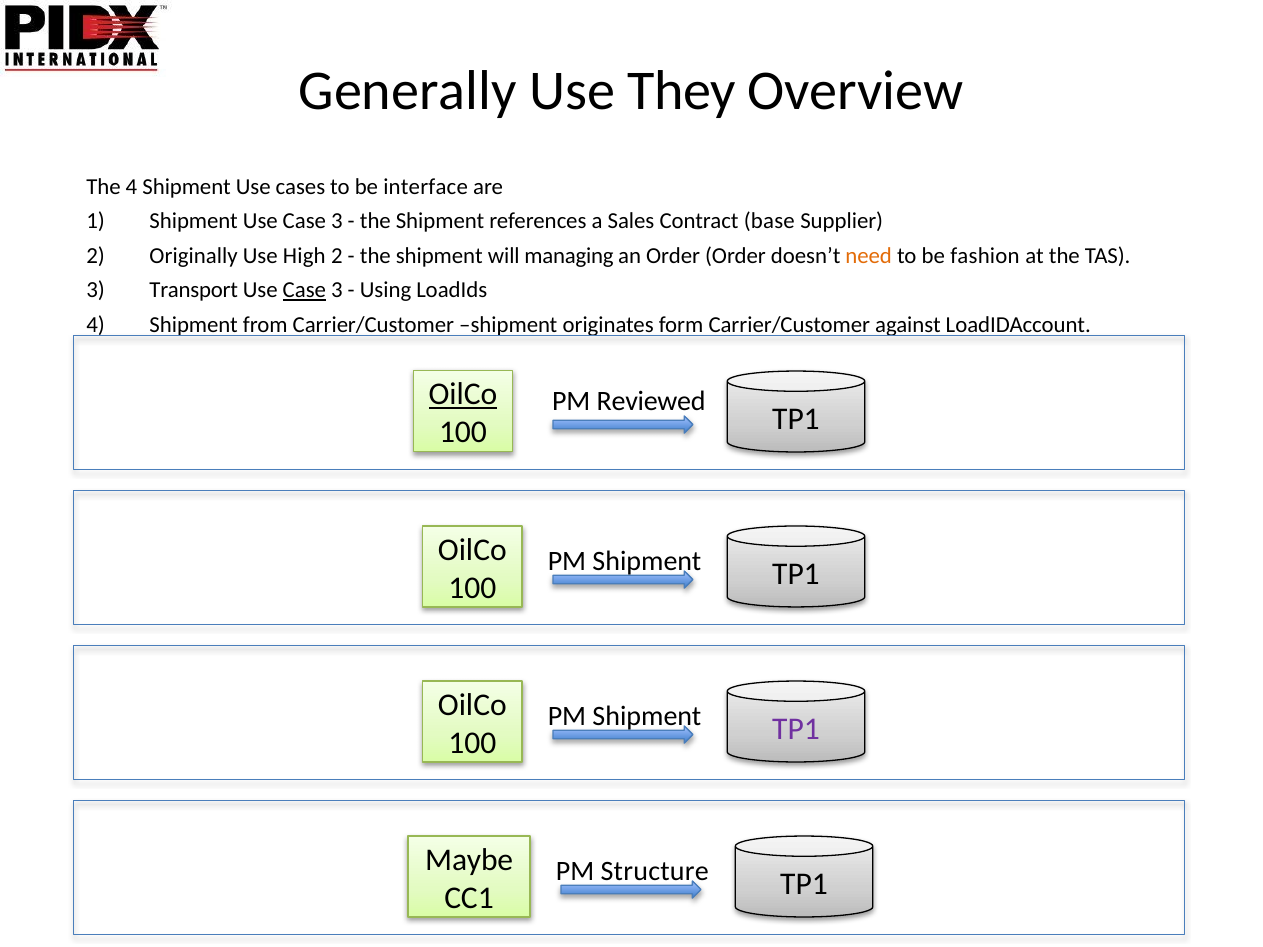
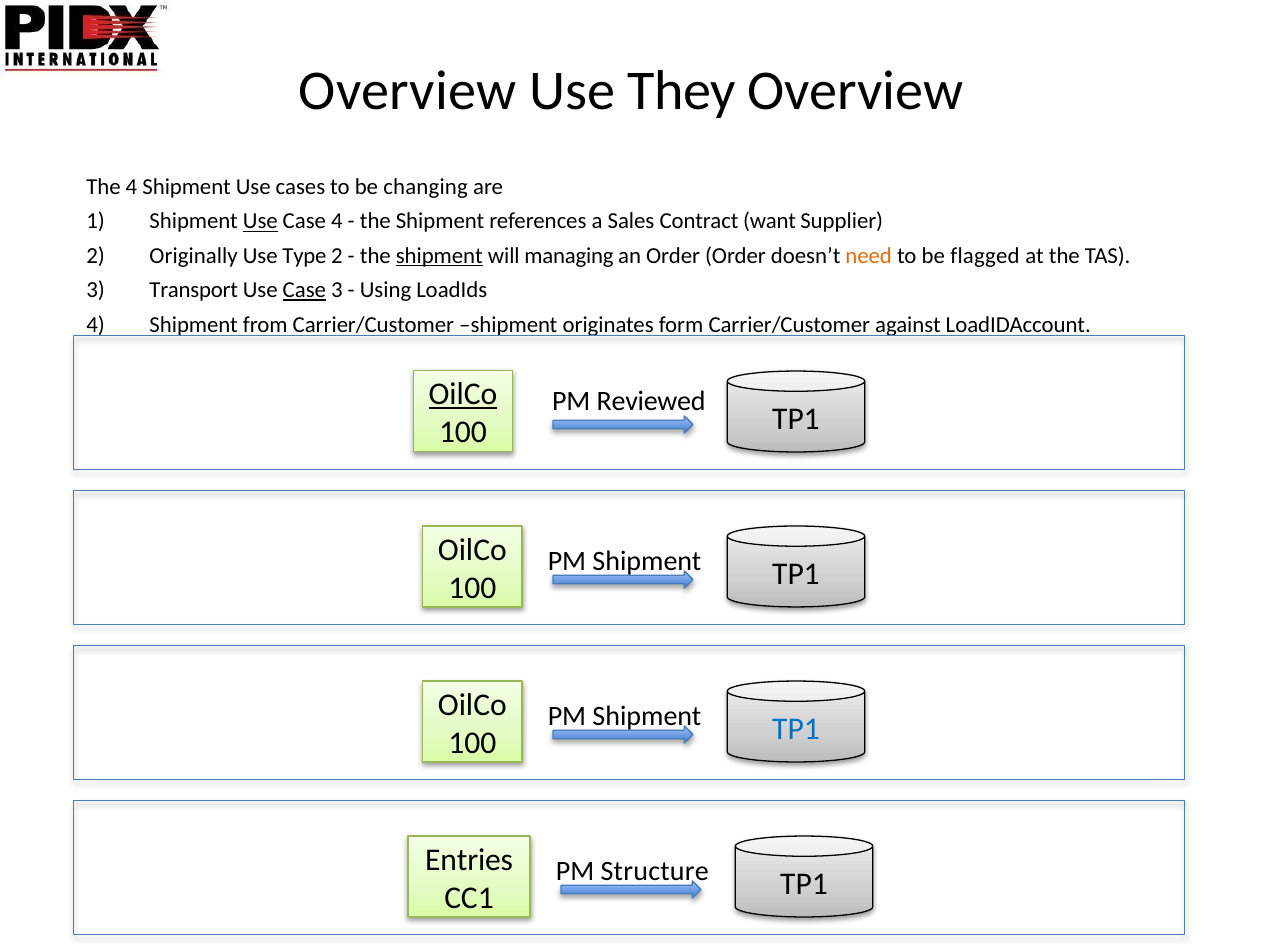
Generally at (408, 91): Generally -> Overview
interface: interface -> changing
Use at (260, 221) underline: none -> present
3 at (337, 221): 3 -> 4
base: base -> want
High: High -> Type
shipment at (439, 256) underline: none -> present
fashion: fashion -> flagged
TP1 at (796, 729) colour: purple -> blue
Maybe: Maybe -> Entries
